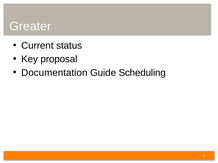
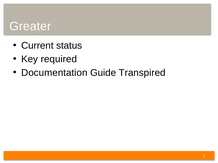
proposal: proposal -> required
Scheduling: Scheduling -> Transpired
